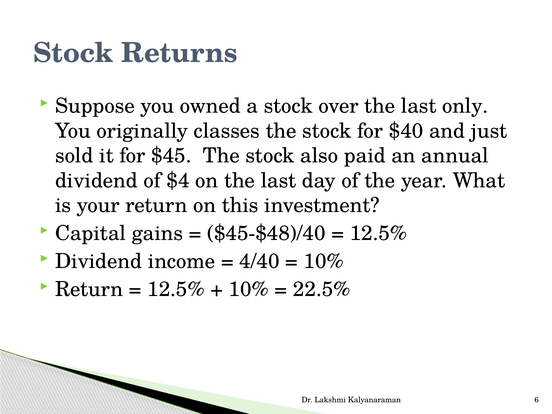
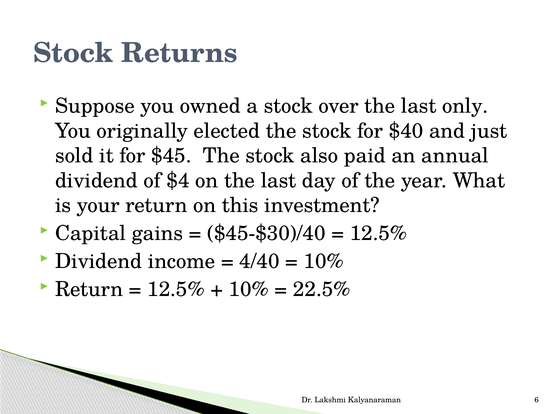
classes: classes -> elected
$45-$48)/40: $45-$48)/40 -> $45-$30)/40
